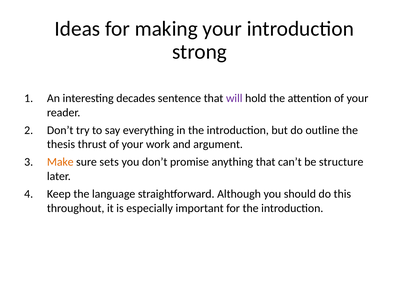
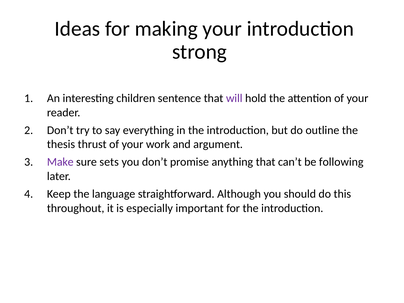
decades: decades -> children
Make colour: orange -> purple
structure: structure -> following
